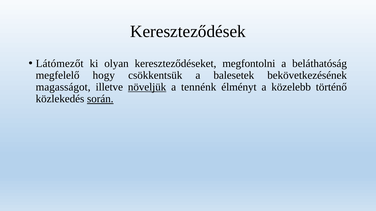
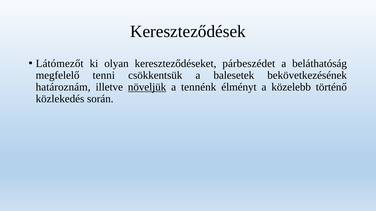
megfontolni: megfontolni -> párbeszédet
hogy: hogy -> tenni
magasságot: magasságot -> határoznám
során underline: present -> none
